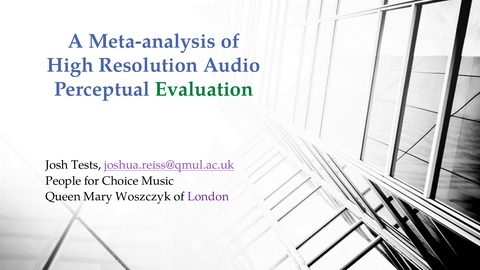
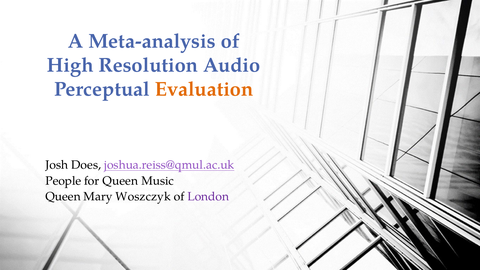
Evaluation colour: green -> orange
Tests: Tests -> Does
for Choice: Choice -> Queen
